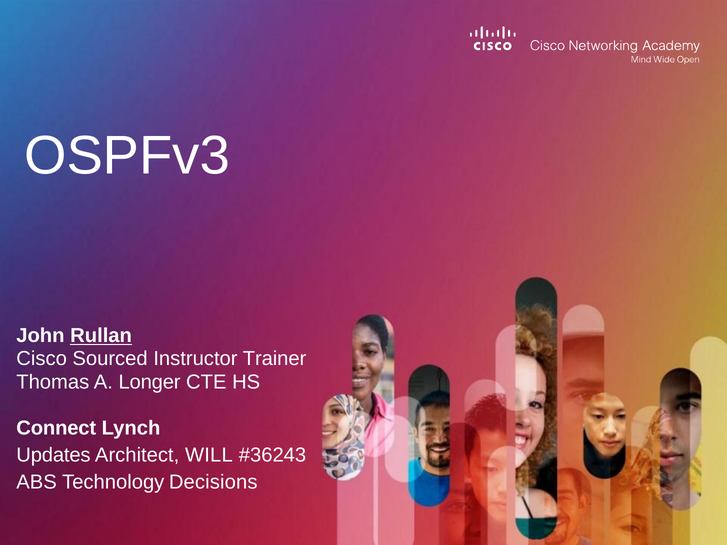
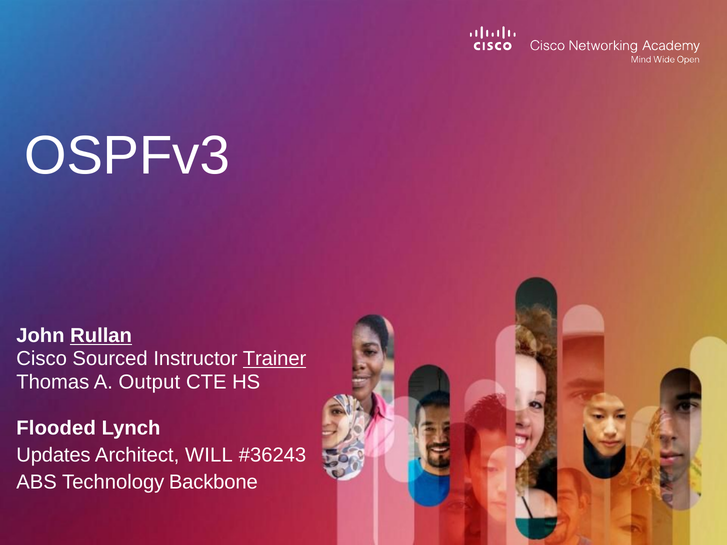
Trainer underline: none -> present
Longer: Longer -> Output
Connect: Connect -> Flooded
Decisions: Decisions -> Backbone
